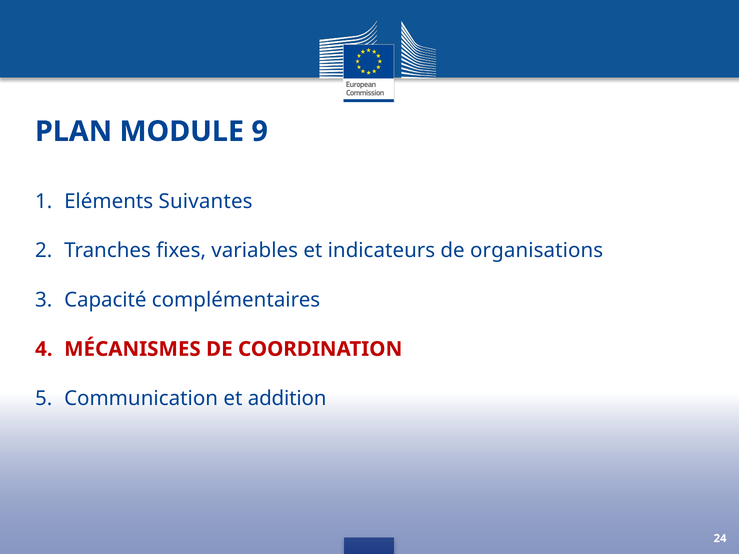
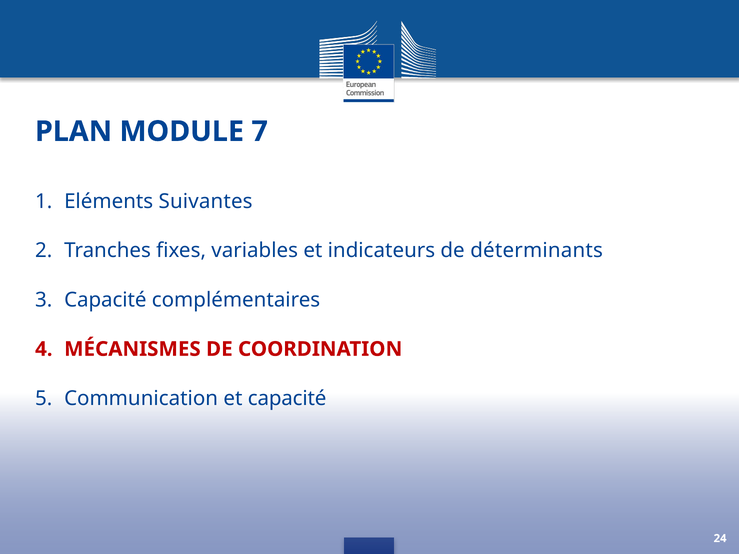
9: 9 -> 7
organisations: organisations -> déterminants
et addition: addition -> capacité
